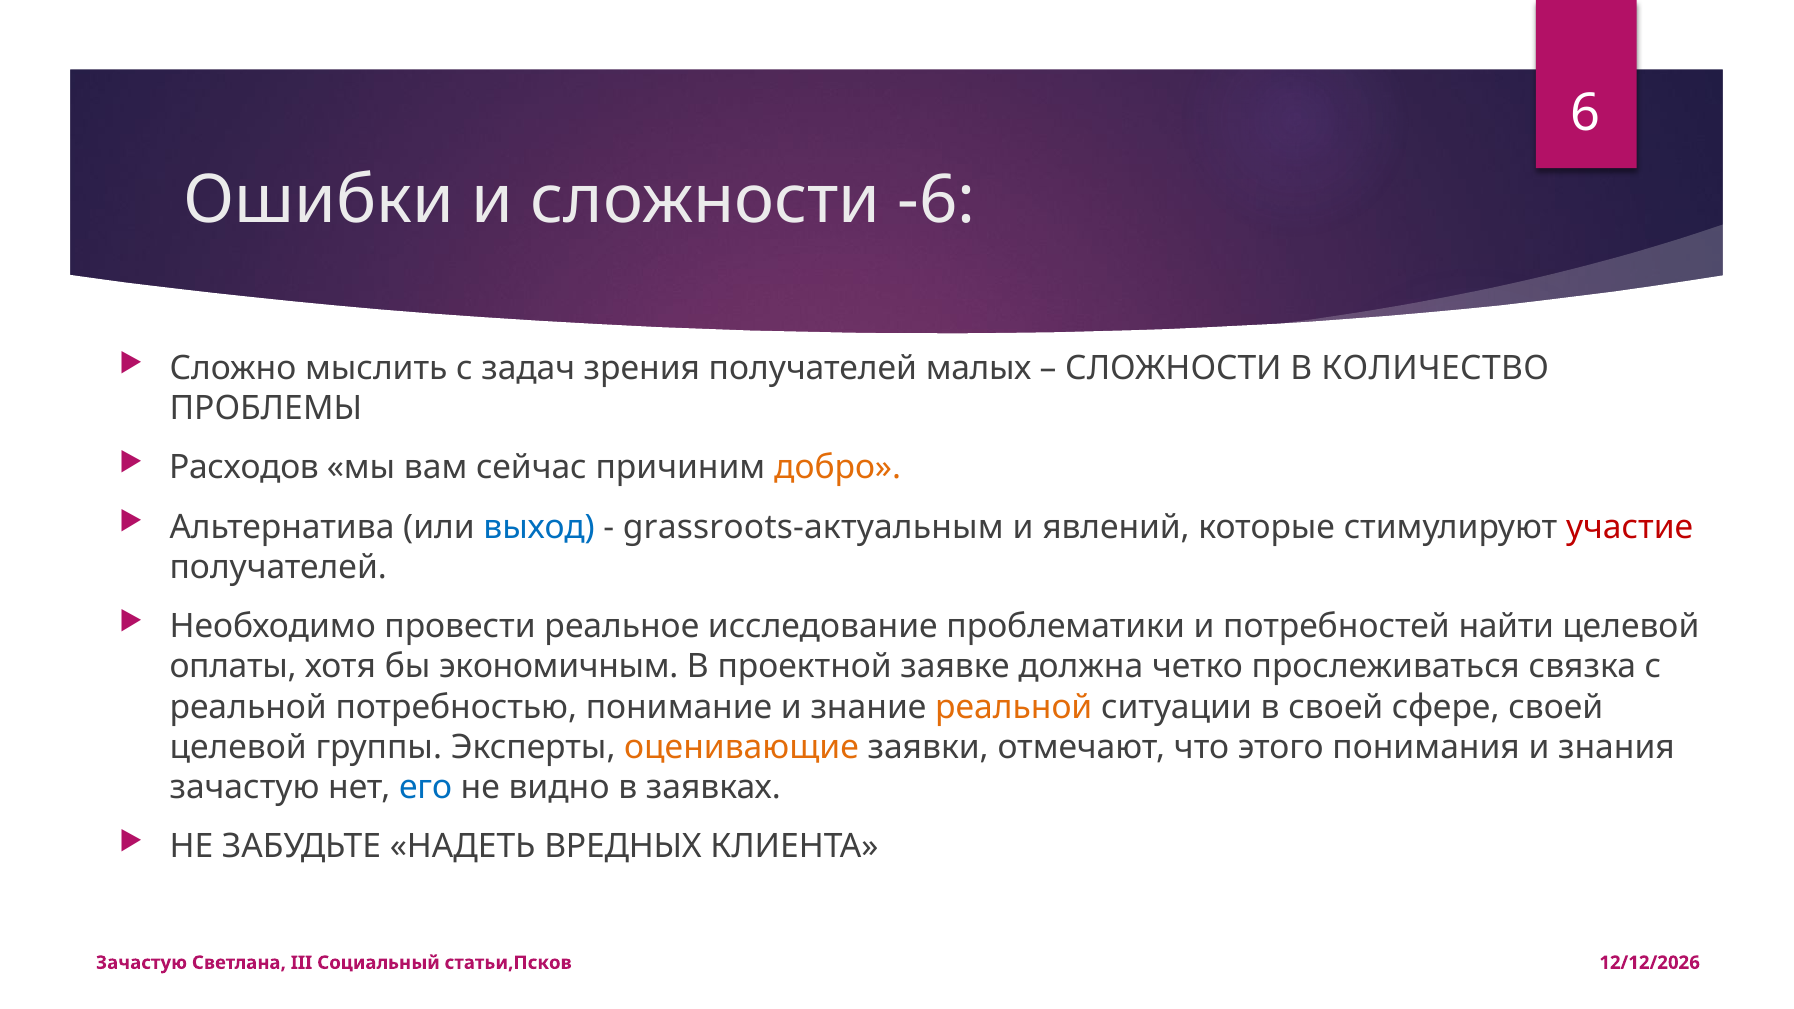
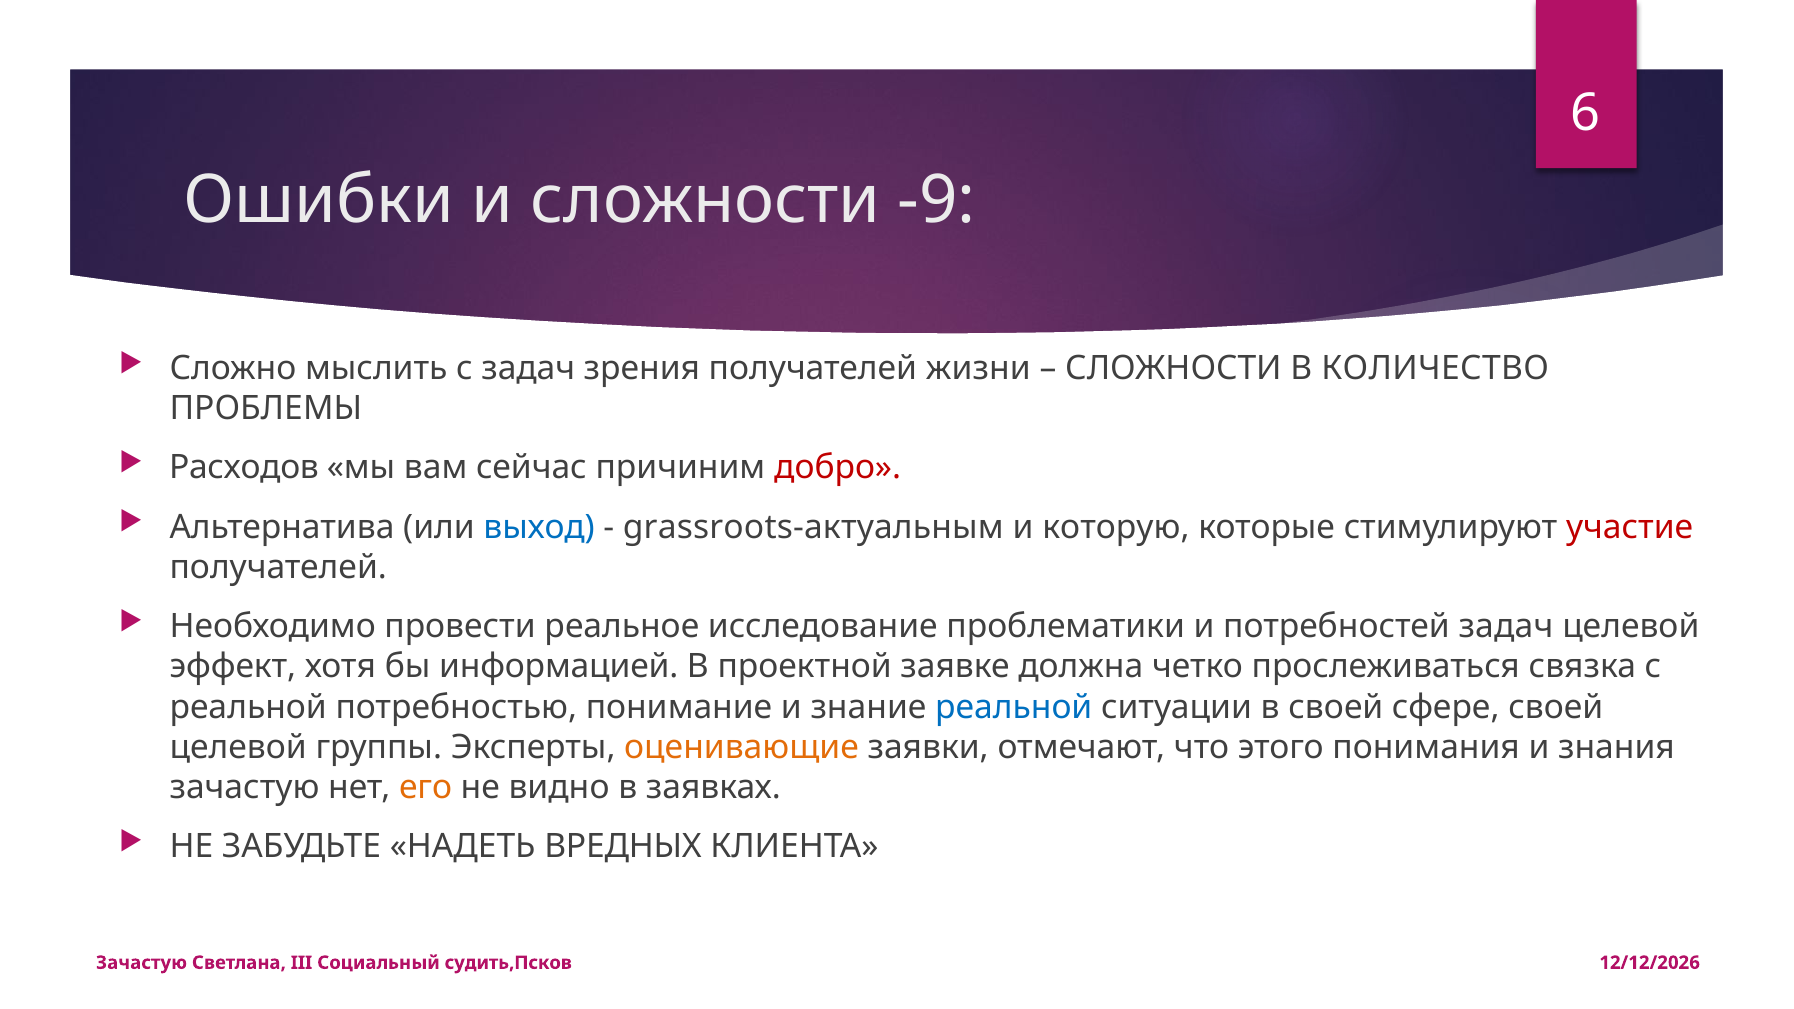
-6: -6 -> -9
малых: малых -> жизни
добро colour: orange -> red
явлений: явлений -> которую
потребностей найти: найти -> задач
оплаты: оплаты -> эффект
экономичным: экономичным -> информацией
реальной at (1014, 707) colour: orange -> blue
его colour: blue -> orange
статьи,Псков: статьи,Псков -> судить,Псков
